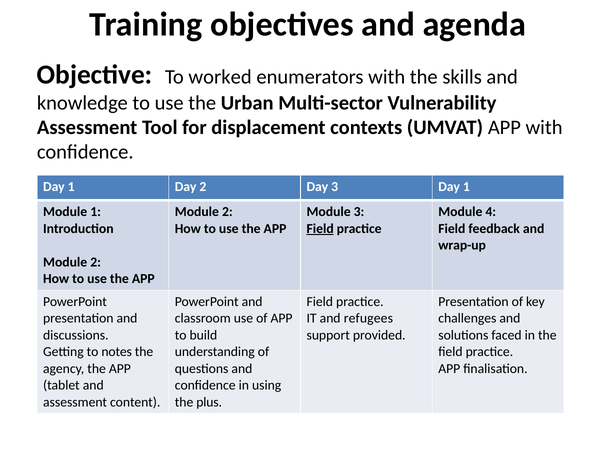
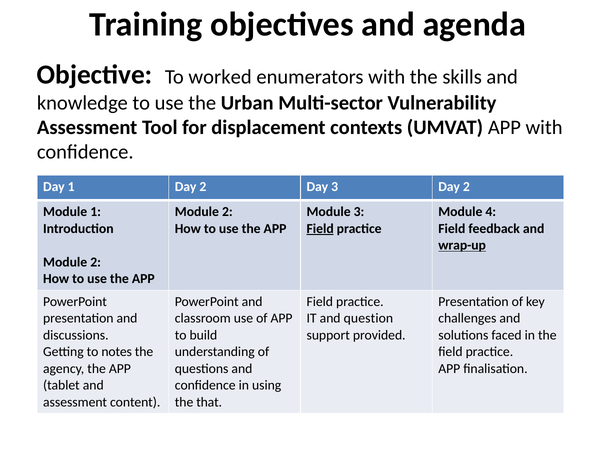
3 Day 1: 1 -> 2
wrap-up underline: none -> present
refugees: refugees -> question
plus: plus -> that
